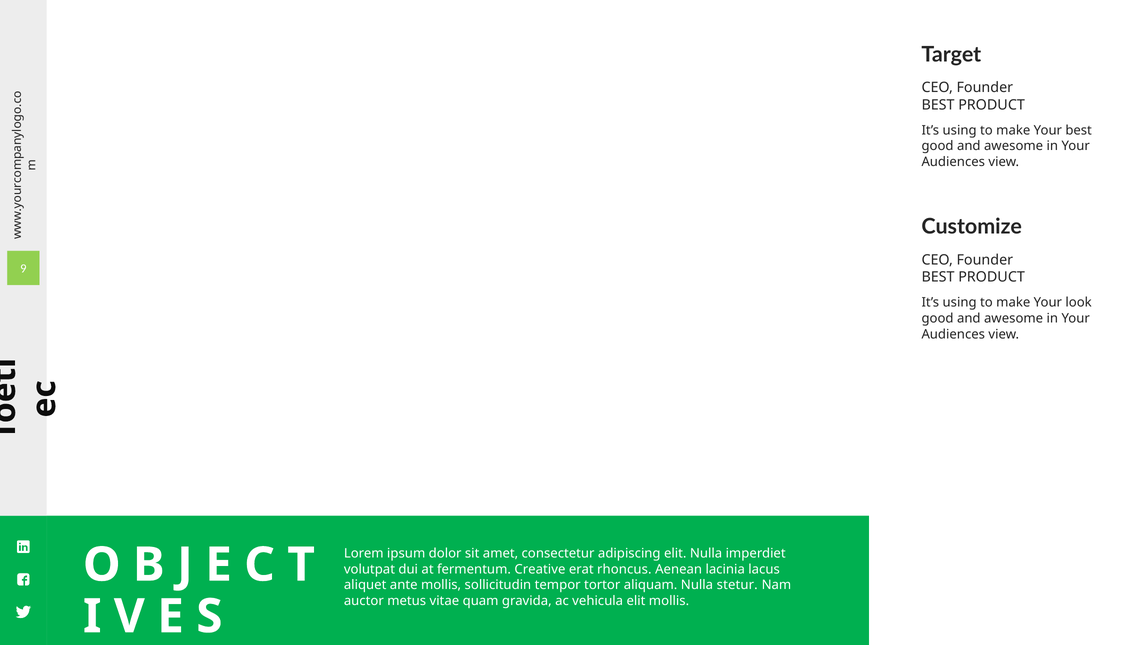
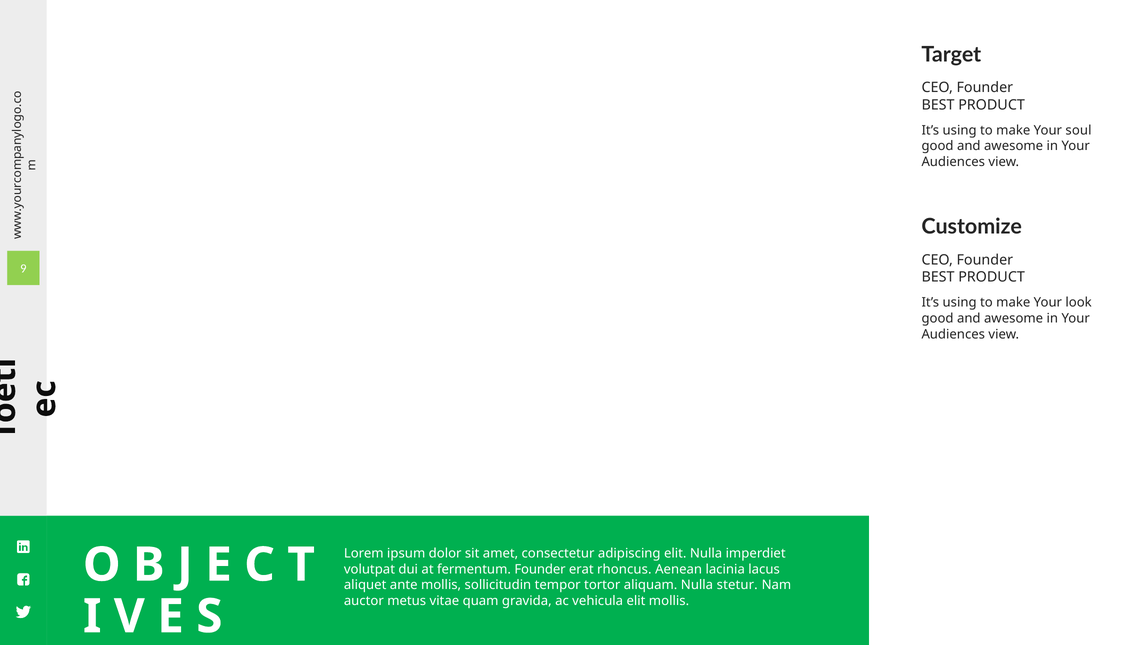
Your best: best -> soul
fermentum Creative: Creative -> Founder
